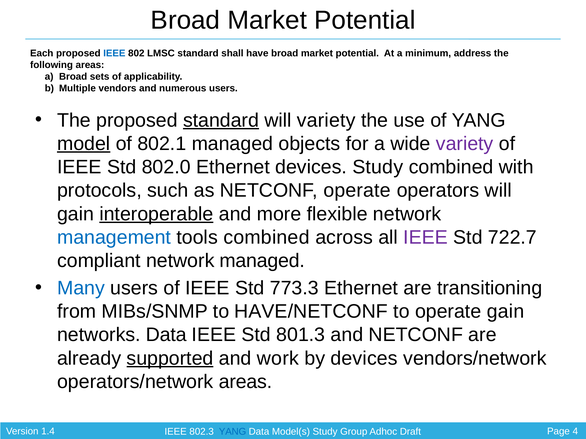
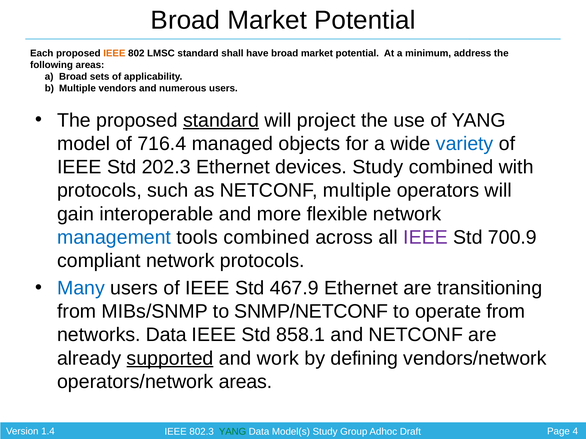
IEEE at (114, 53) colour: blue -> orange
will variety: variety -> project
model underline: present -> none
802.1: 802.1 -> 716.4
variety at (465, 144) colour: purple -> blue
802.0: 802.0 -> 202.3
NETCONF operate: operate -> multiple
interoperable underline: present -> none
722.7: 722.7 -> 700.9
network managed: managed -> protocols
773.3: 773.3 -> 467.9
HAVE/NETCONF: HAVE/NETCONF -> SNMP/NETCONF
operate gain: gain -> from
801.3: 801.3 -> 858.1
by devices: devices -> defining
YANG at (233, 432) colour: blue -> green
